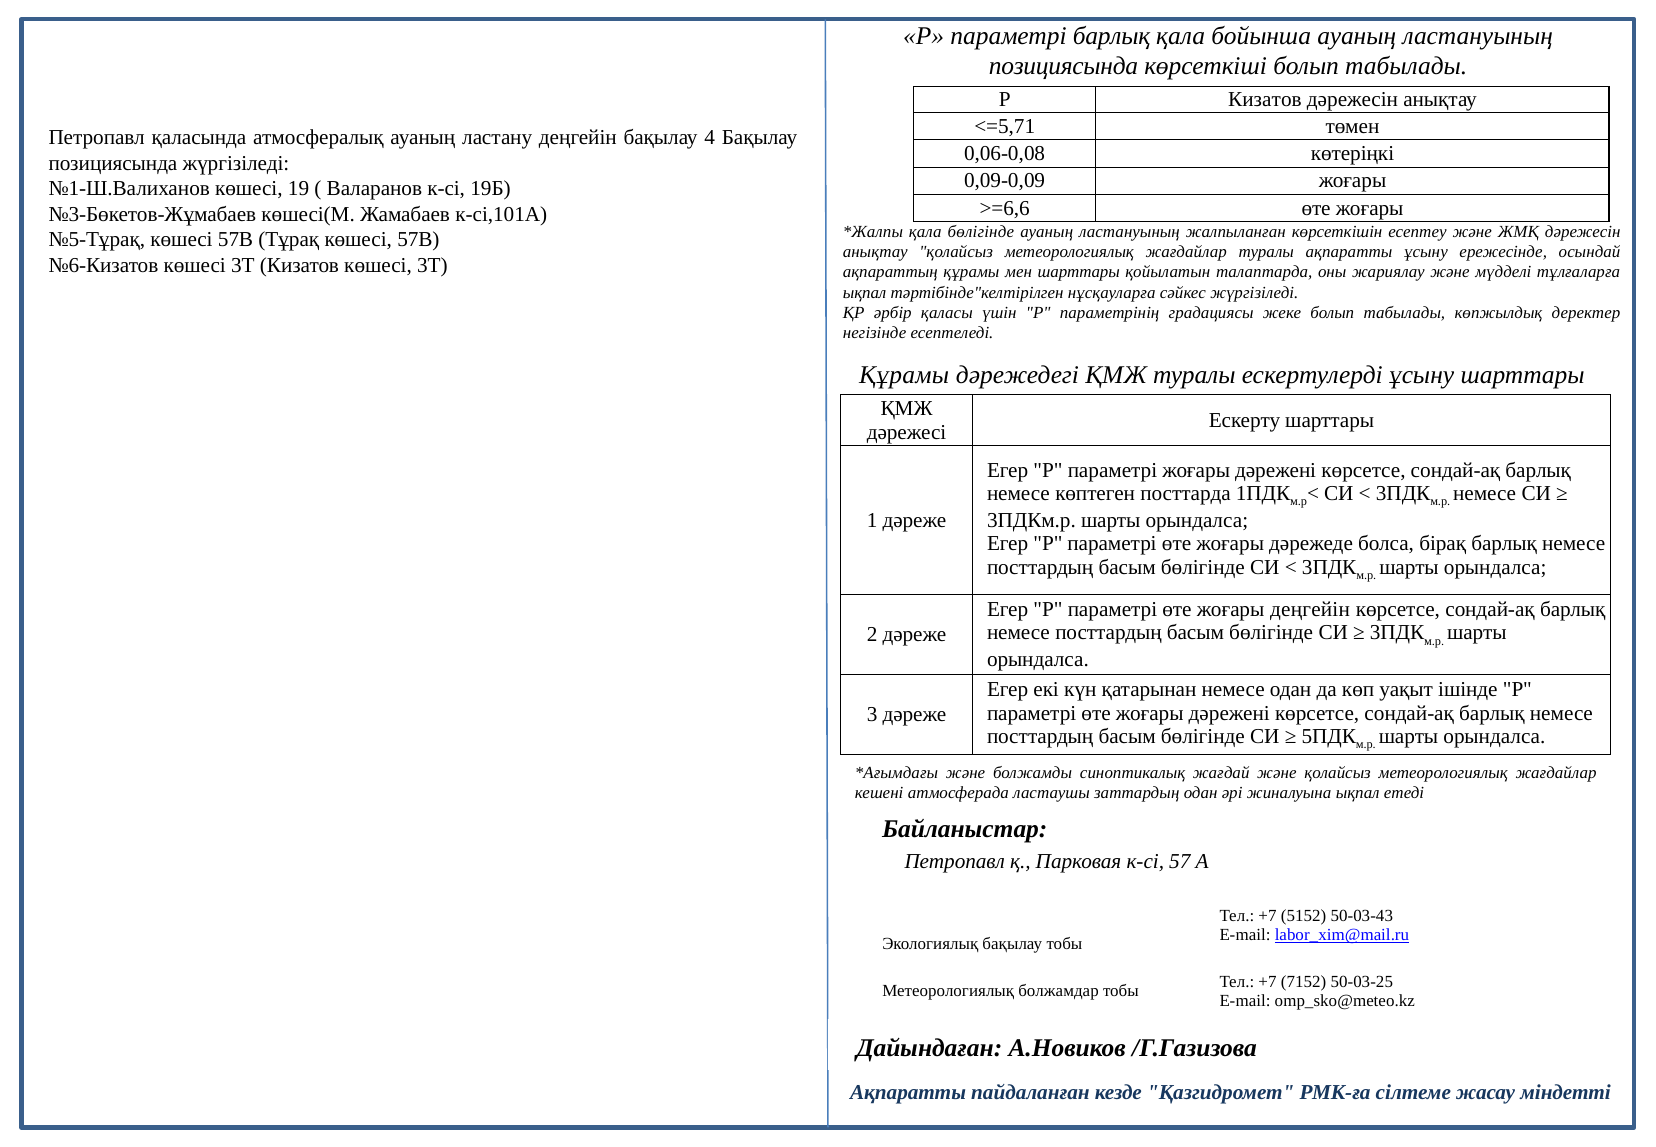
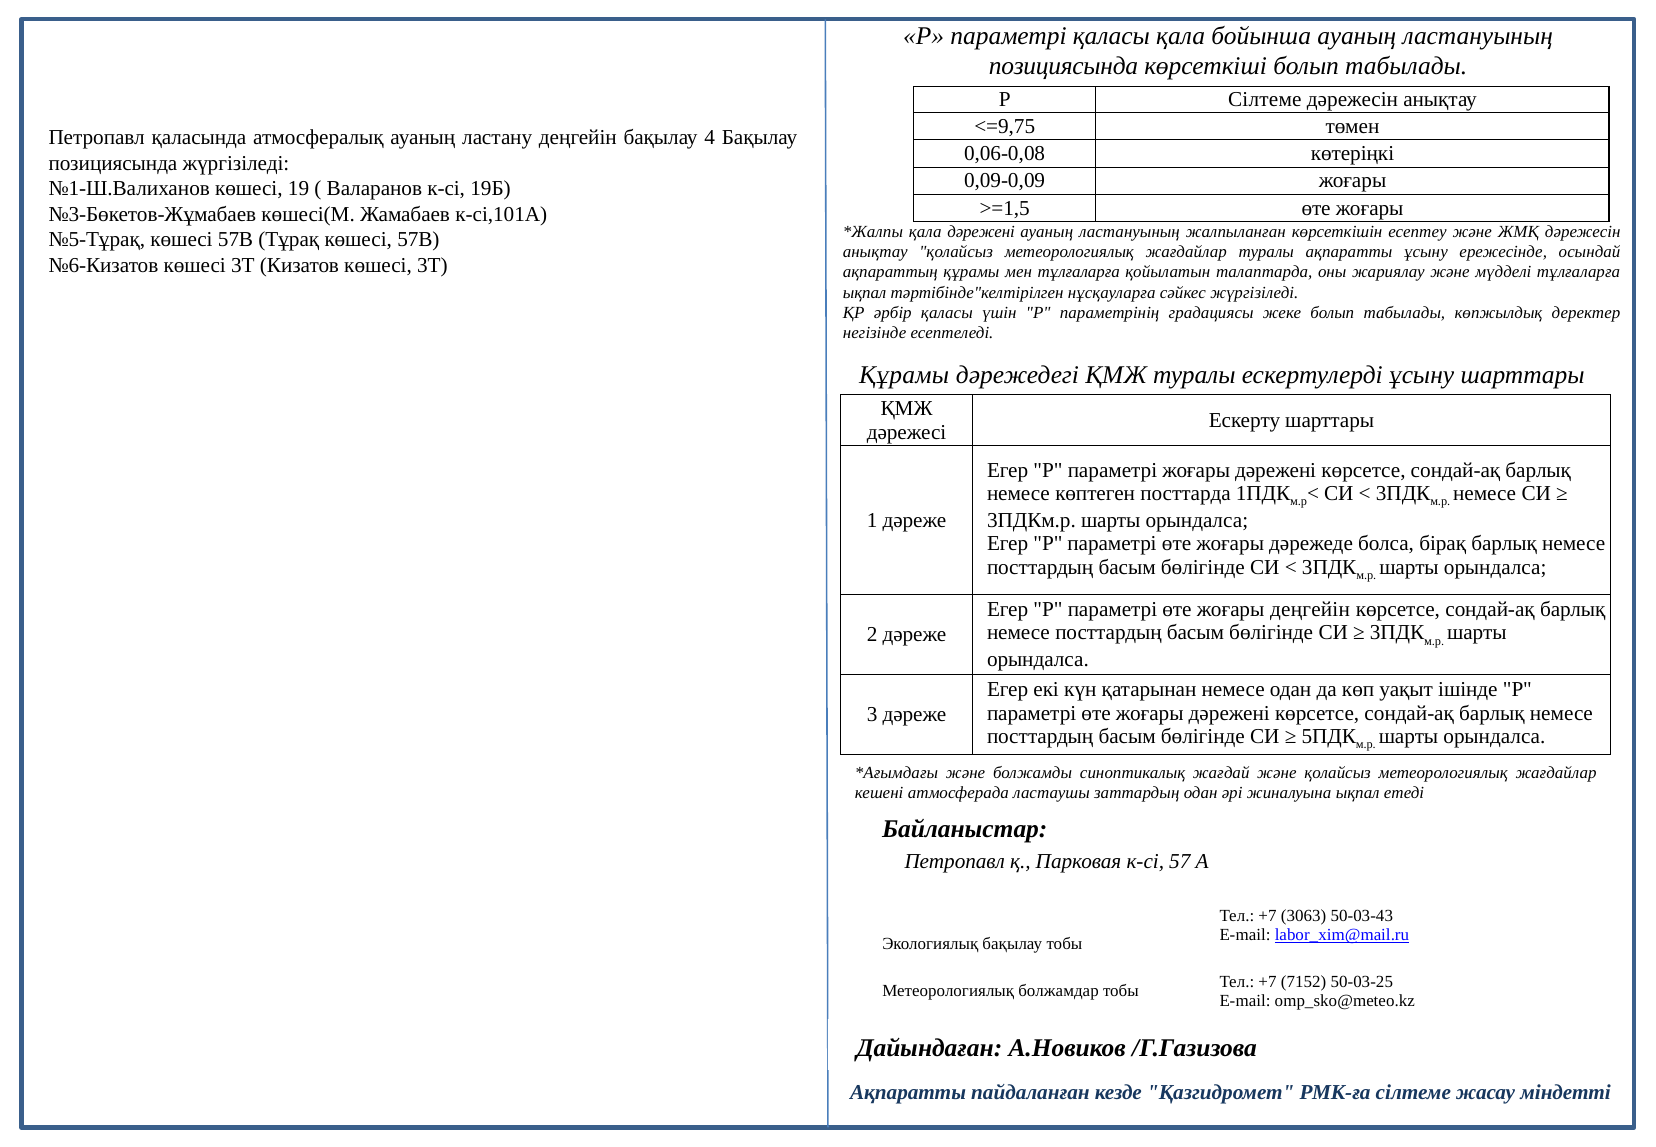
параметрі барлық: барлық -> қаласы
Р Кизатов: Кизатов -> Сілтеме
<=5,71: <=5,71 -> <=9,75
>=6,6: >=6,6 -> >=1,5
қала бөлігінде: бөлігінде -> дәрежені
мен шарттары: шарттары -> тұлғаларға
5152: 5152 -> 3063
